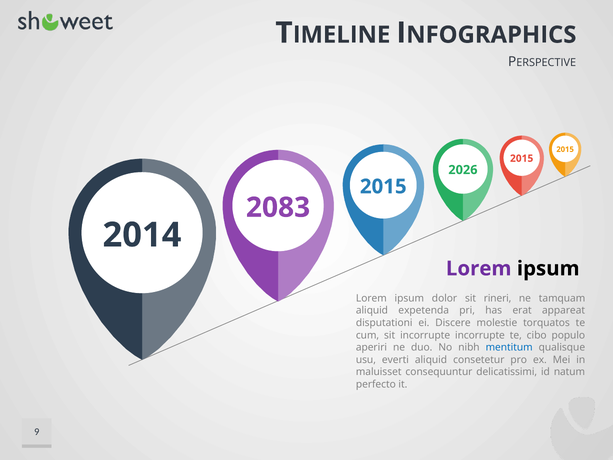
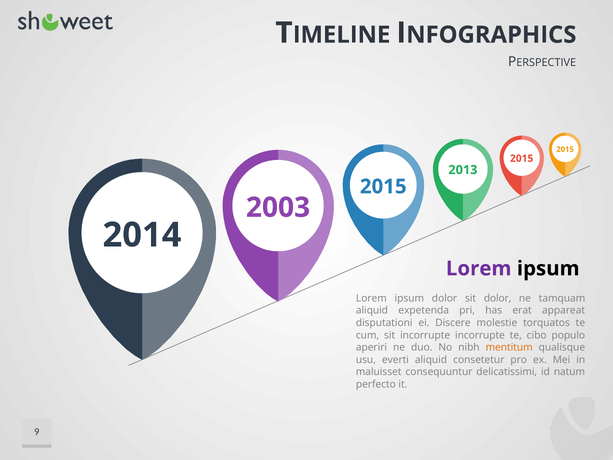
2026: 2026 -> 2013
2083: 2083 -> 2003
sit rineri: rineri -> dolor
mentitum colour: blue -> orange
